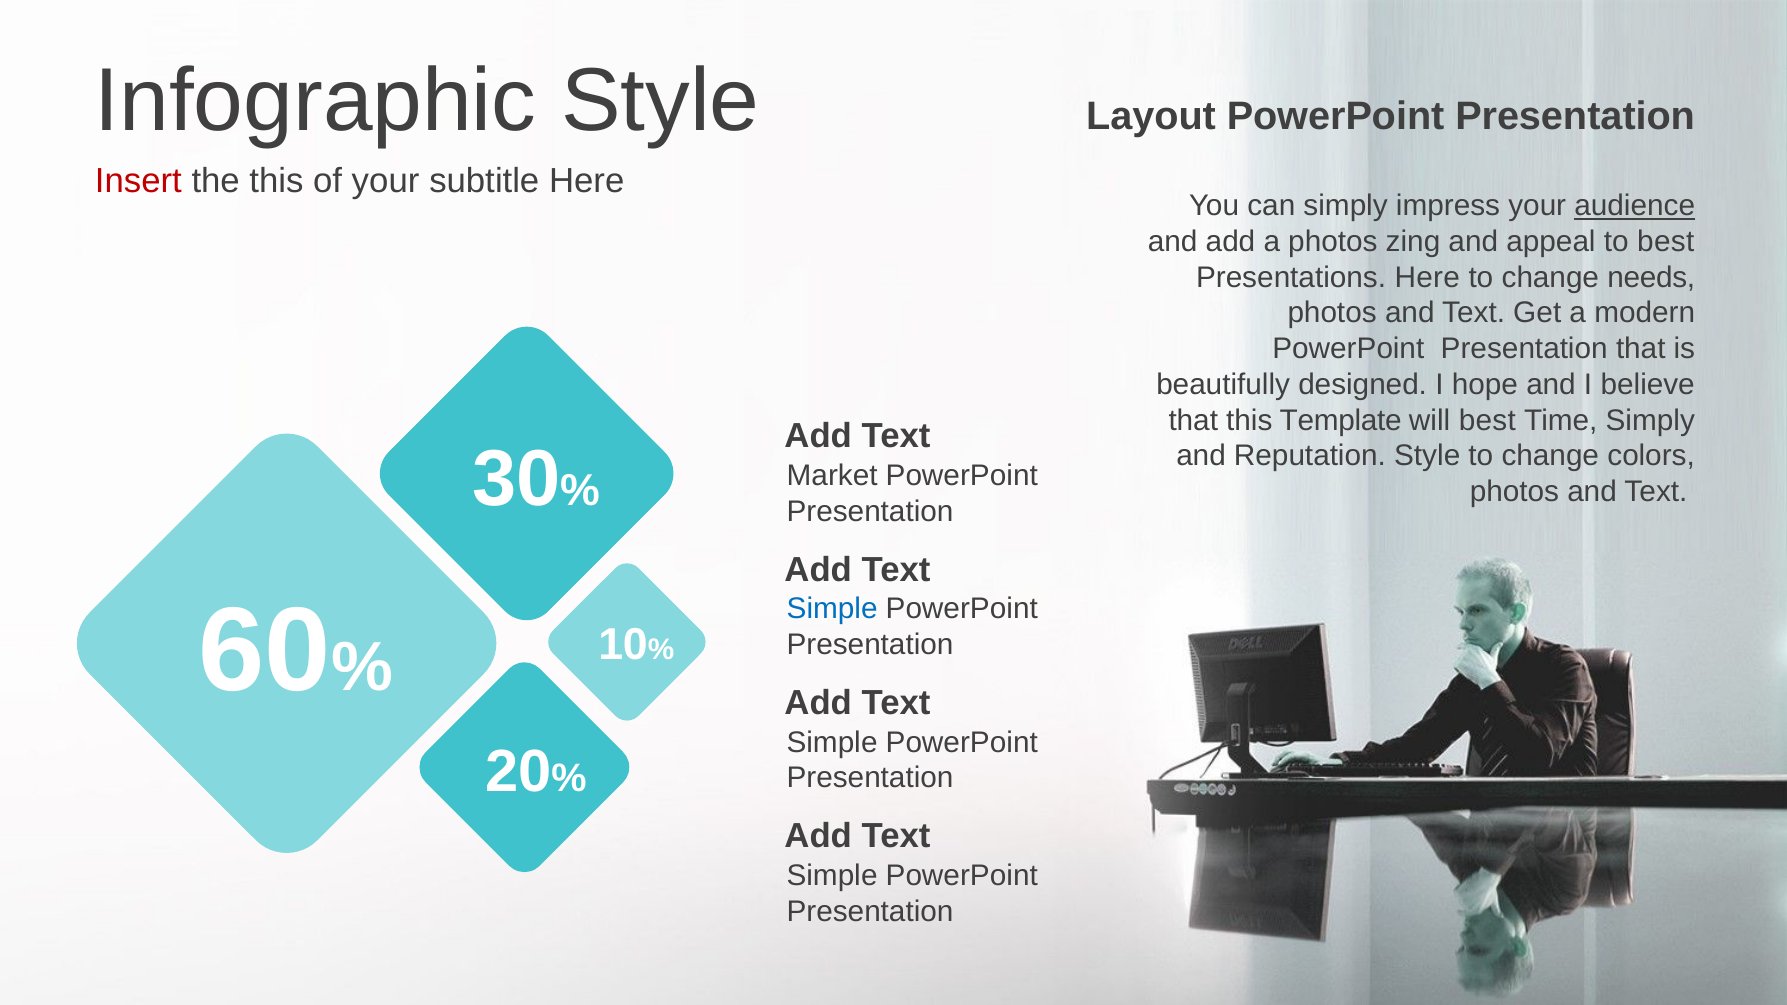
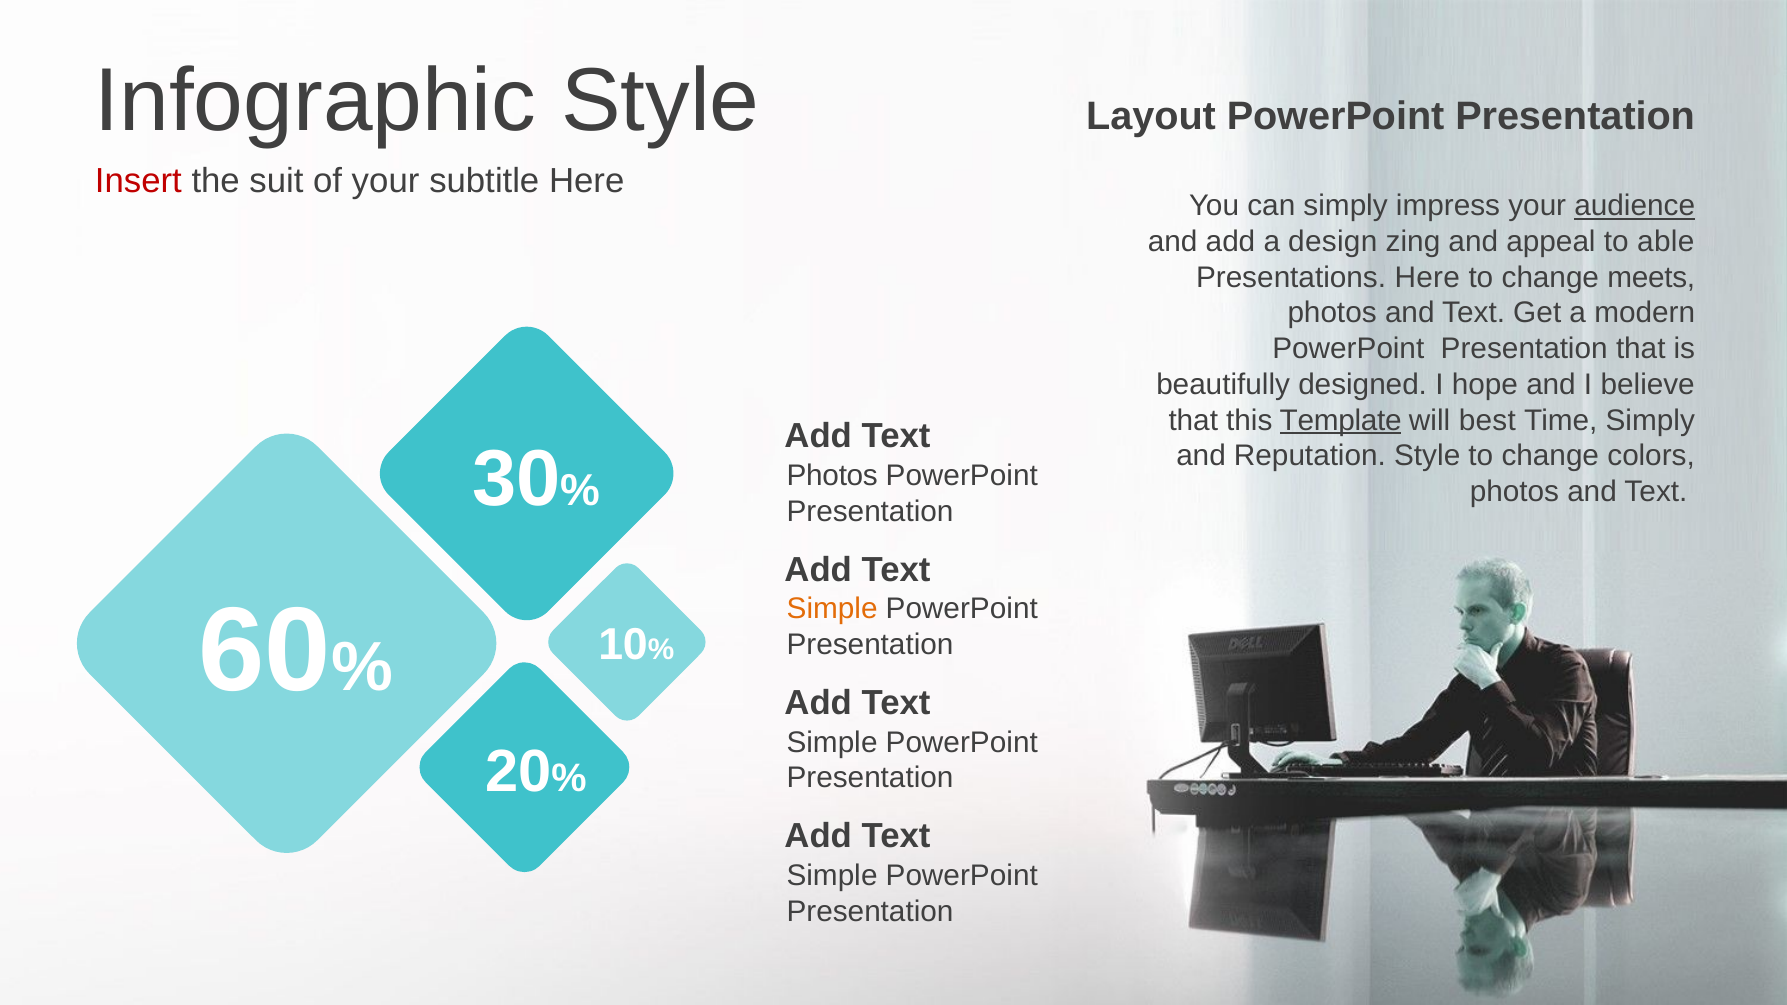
the this: this -> suit
a photos: photos -> design
to best: best -> able
needs: needs -> meets
Template underline: none -> present
Market at (832, 476): Market -> Photos
Simple at (832, 609) colour: blue -> orange
